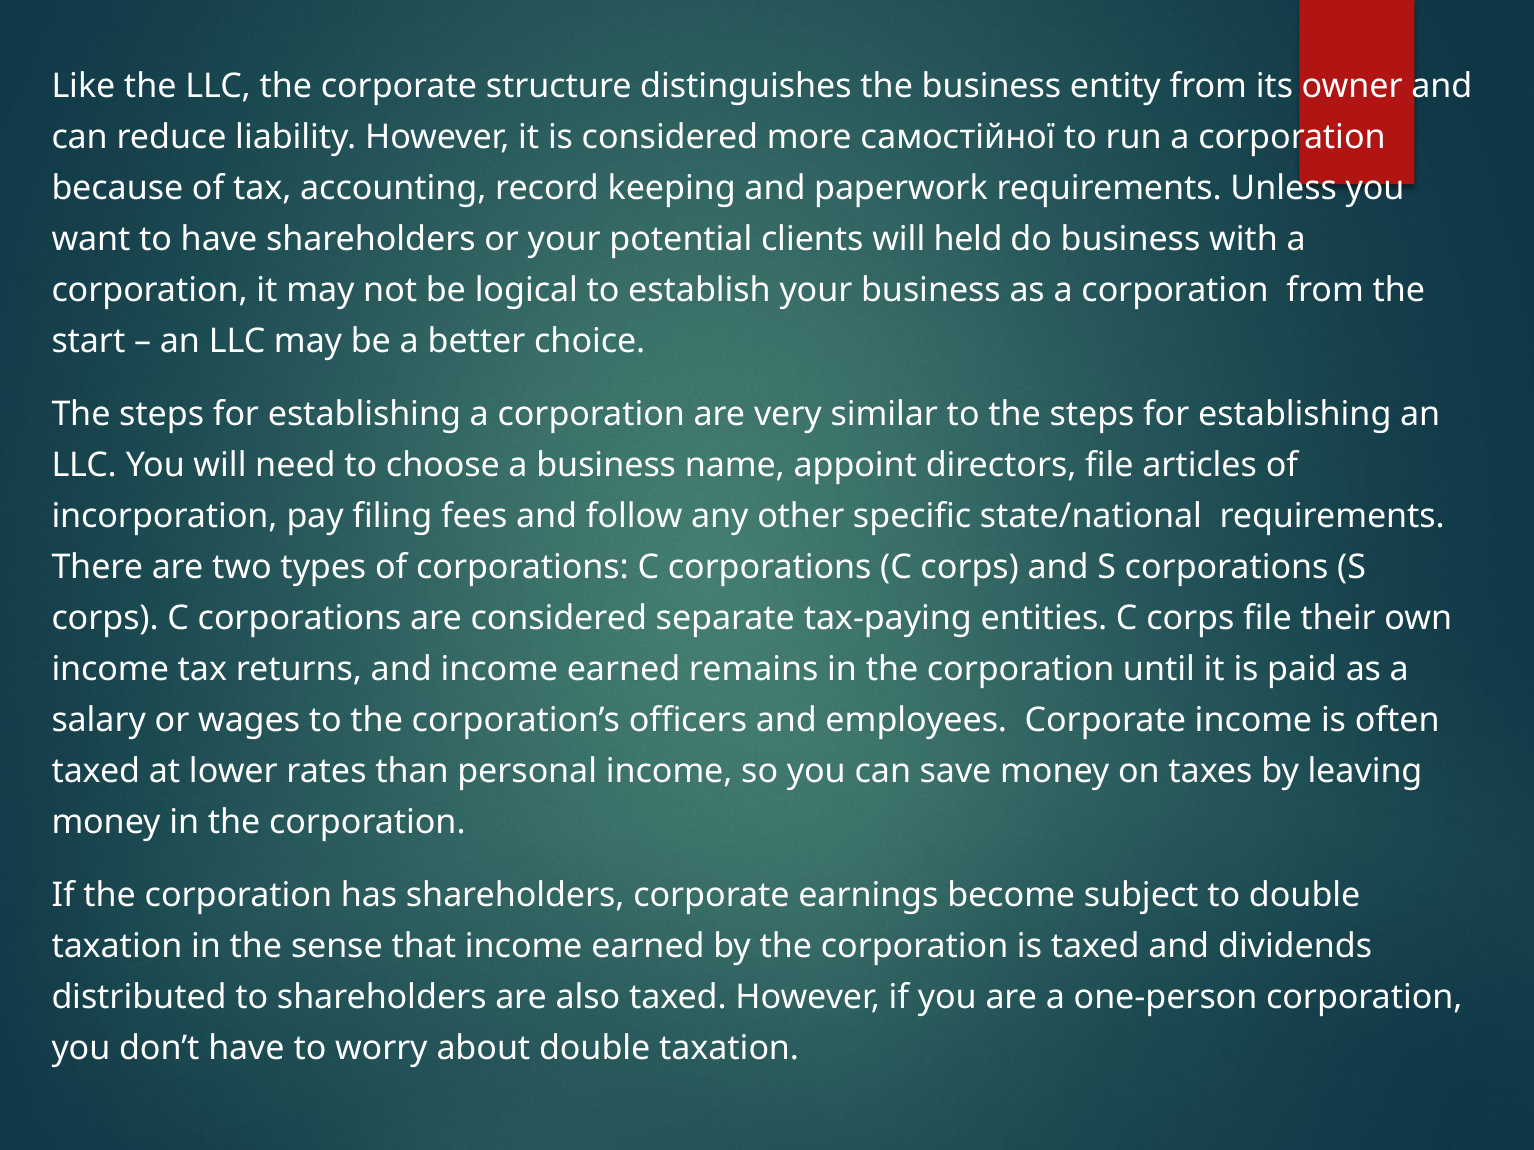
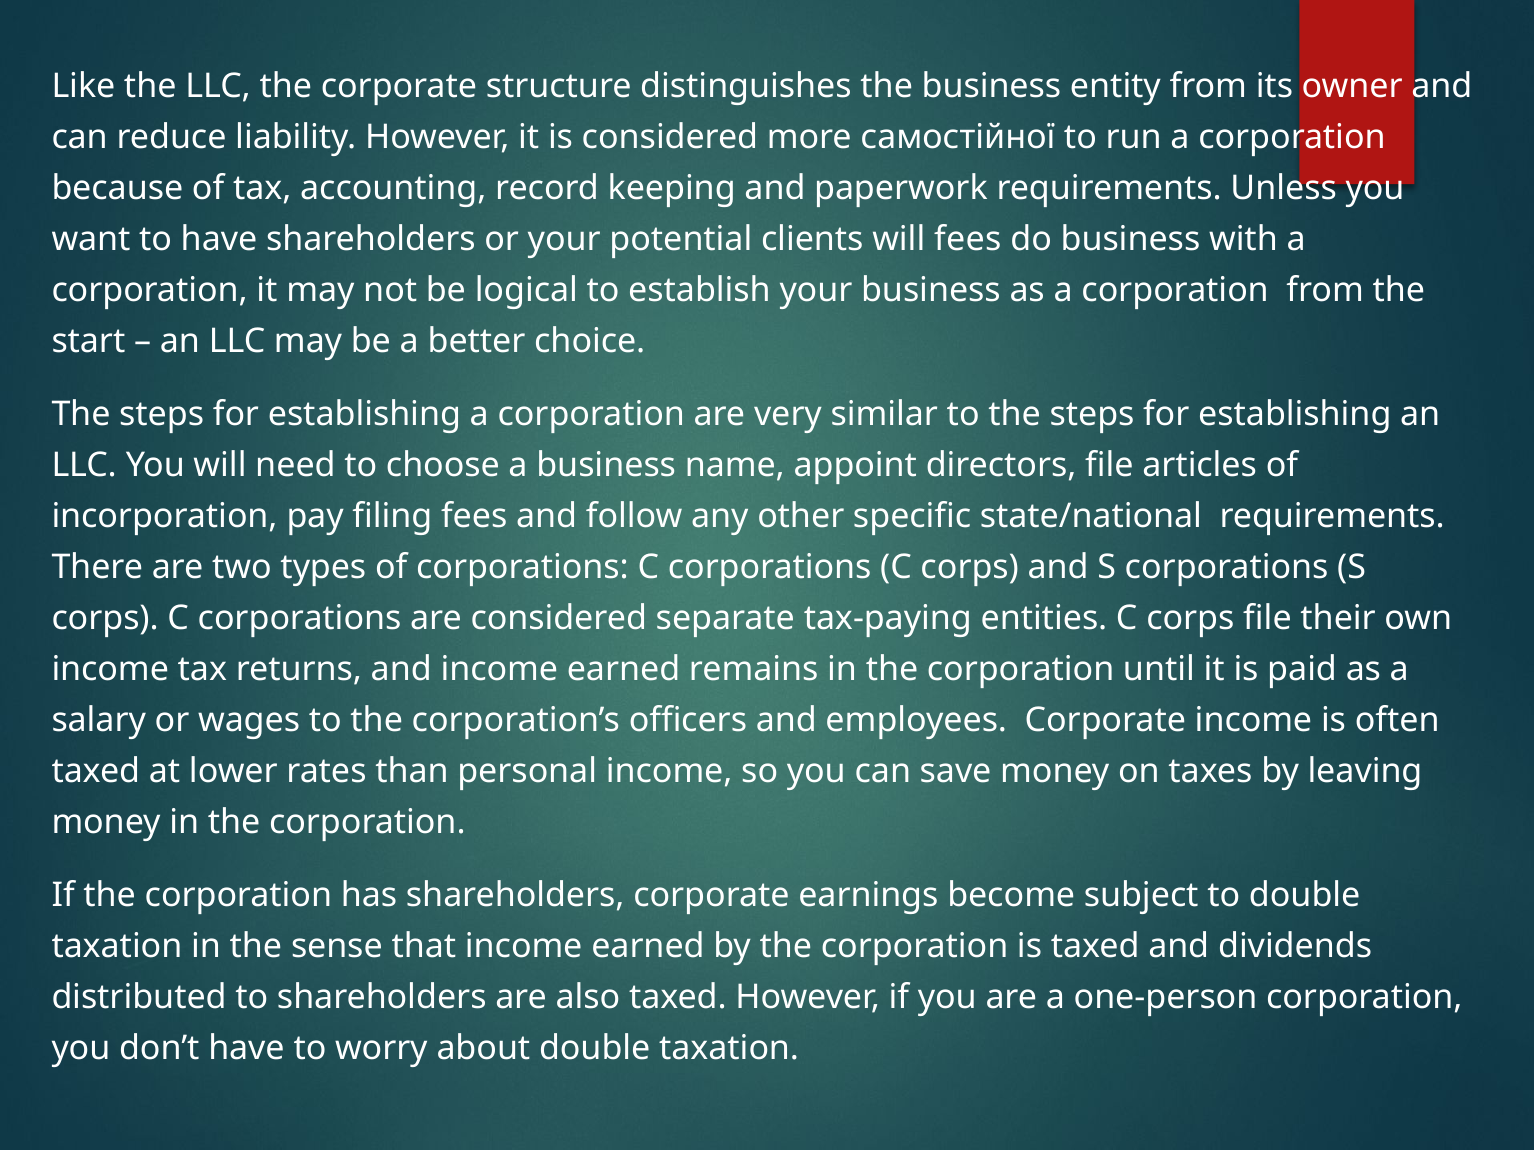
will held: held -> fees
